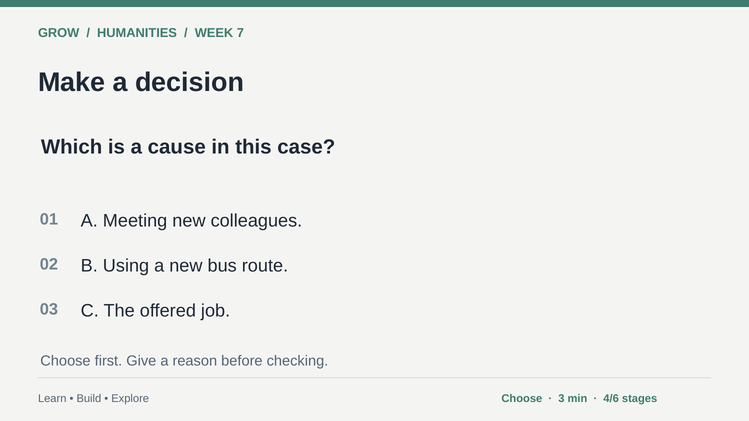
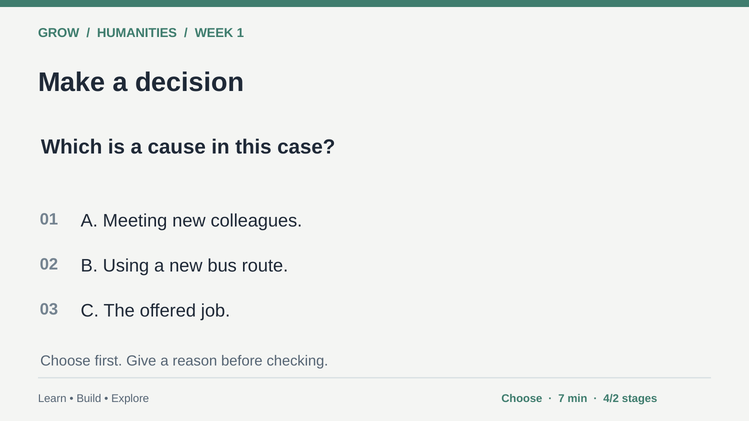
7: 7 -> 1
3: 3 -> 7
4/6: 4/6 -> 4/2
